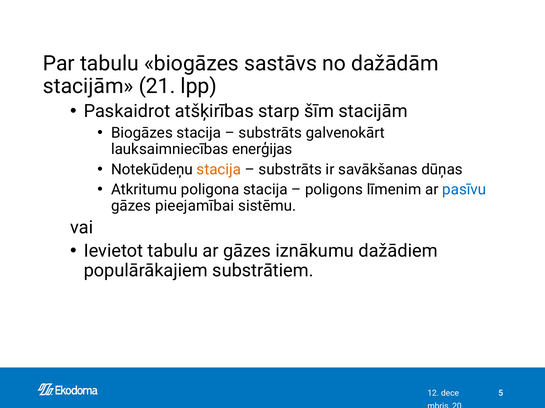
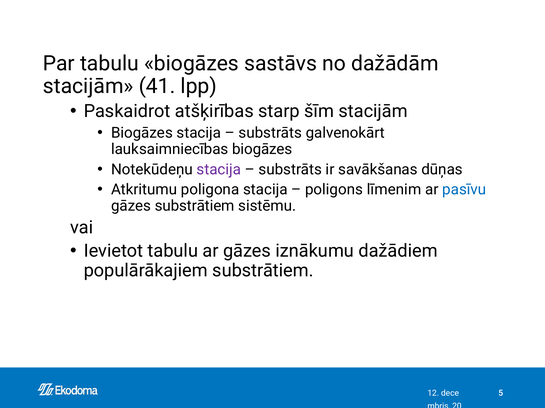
21: 21 -> 41
lauksaimniecības enerģijas: enerģijas -> biogāzes
stacija at (219, 170) colour: orange -> purple
gāzes pieejamībai: pieejamībai -> substrātiem
